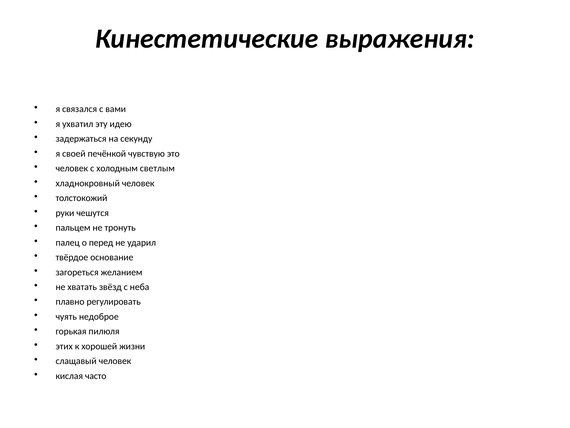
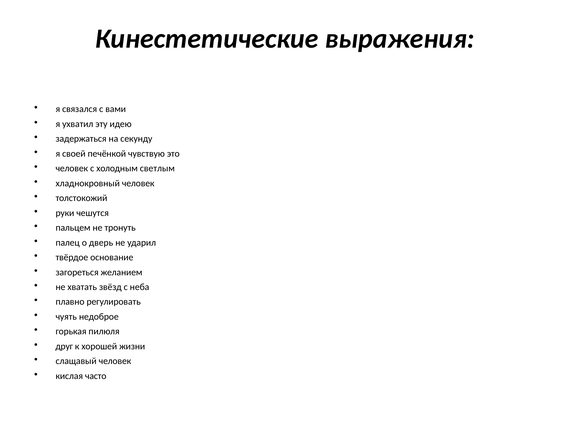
перед: перед -> дверь
этих: этих -> друг
